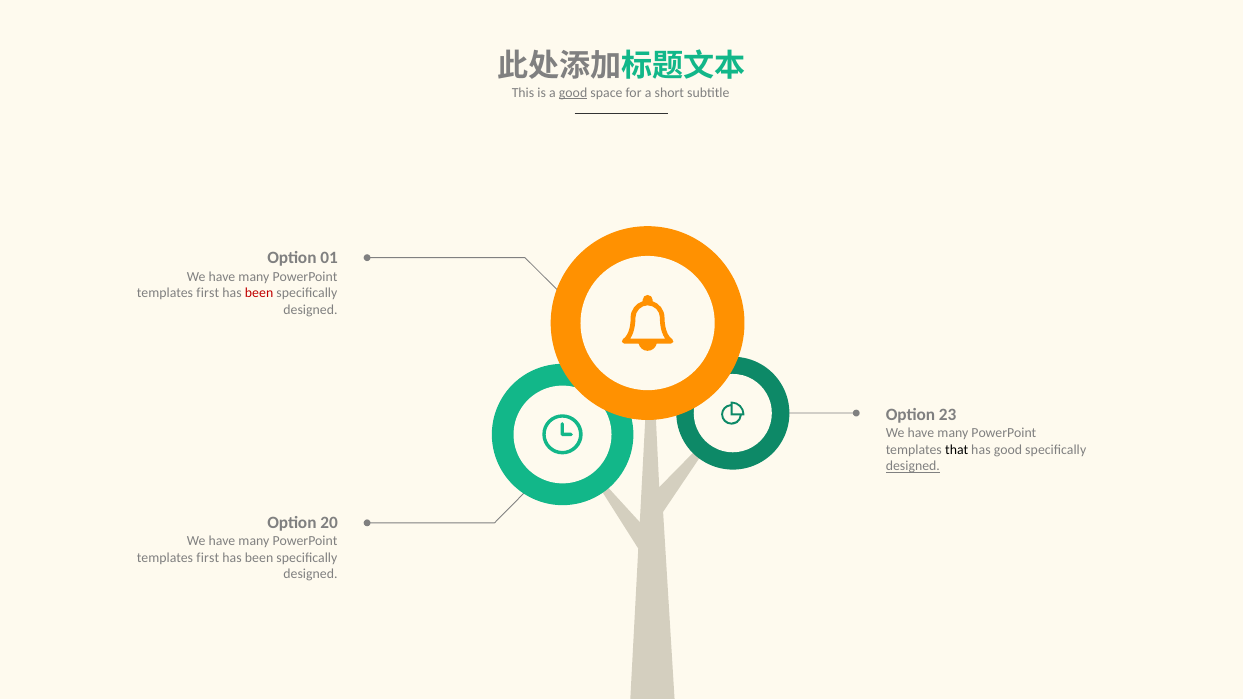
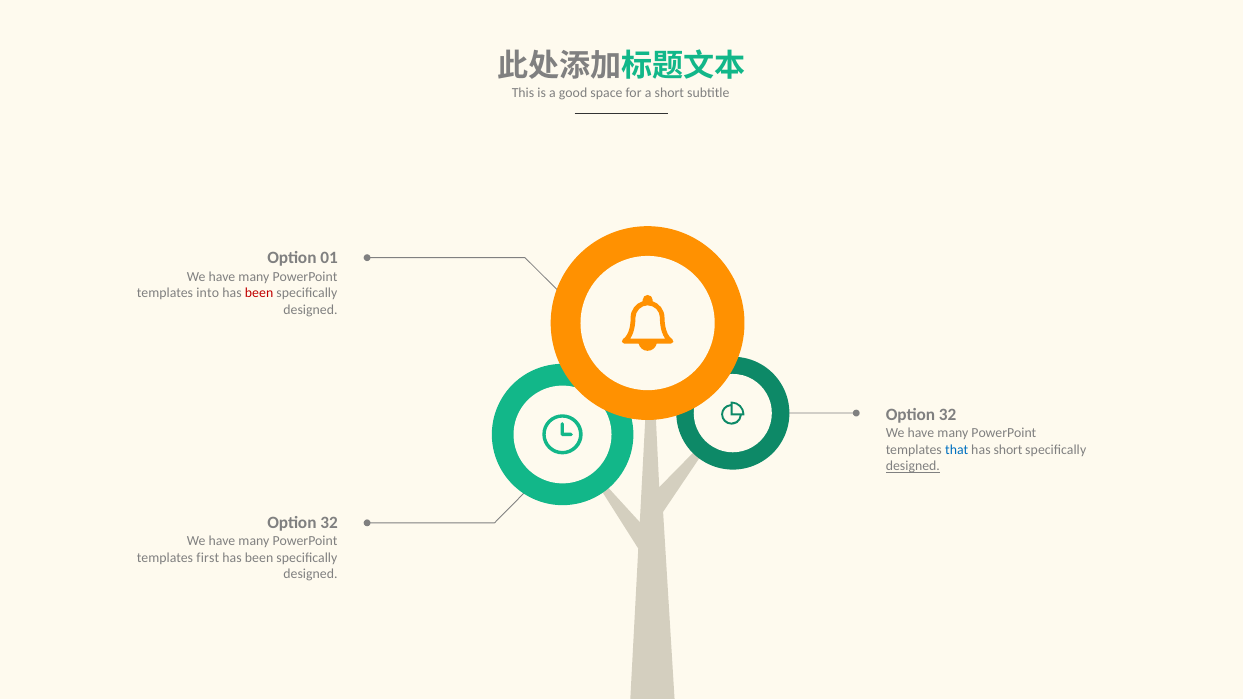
good at (573, 93) underline: present -> none
first at (208, 293): first -> into
23 at (948, 415): 23 -> 32
that colour: black -> blue
has good: good -> short
20 at (329, 523): 20 -> 32
